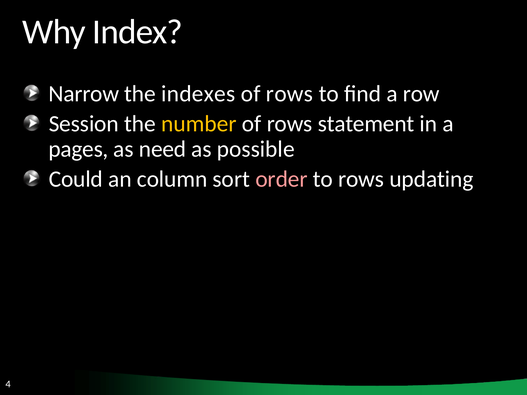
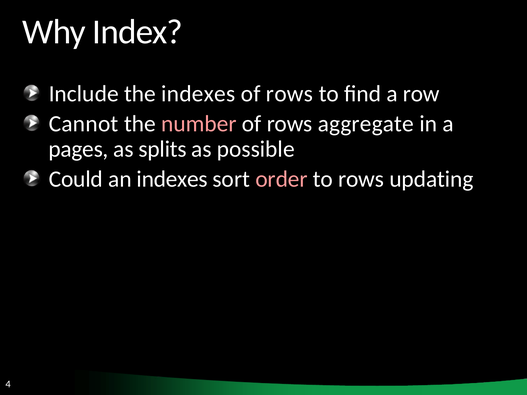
Narrow: Narrow -> Include
Session: Session -> Cannot
number colour: yellow -> pink
statement: statement -> aggregate
need: need -> splits
an column: column -> indexes
